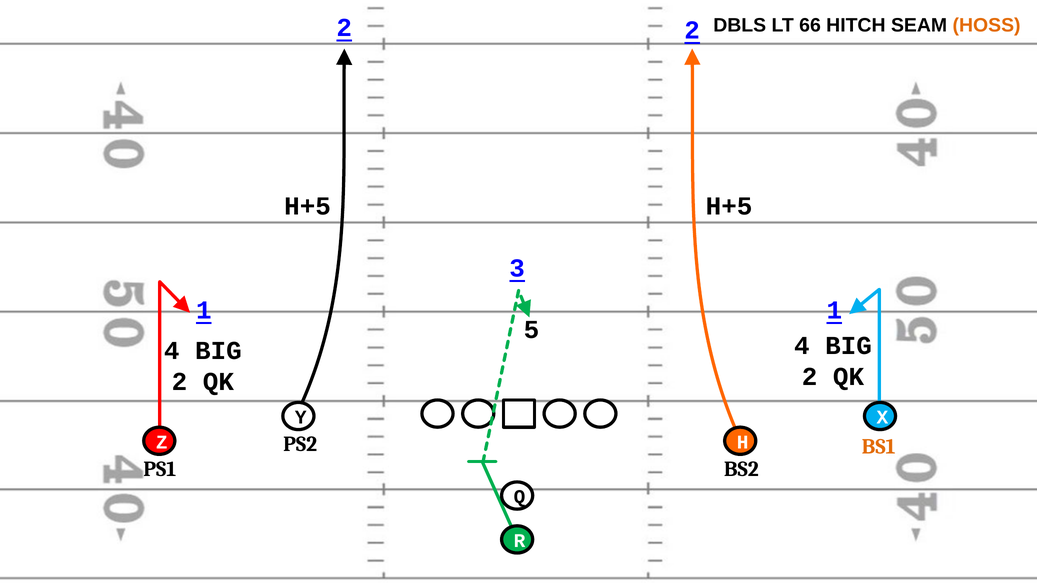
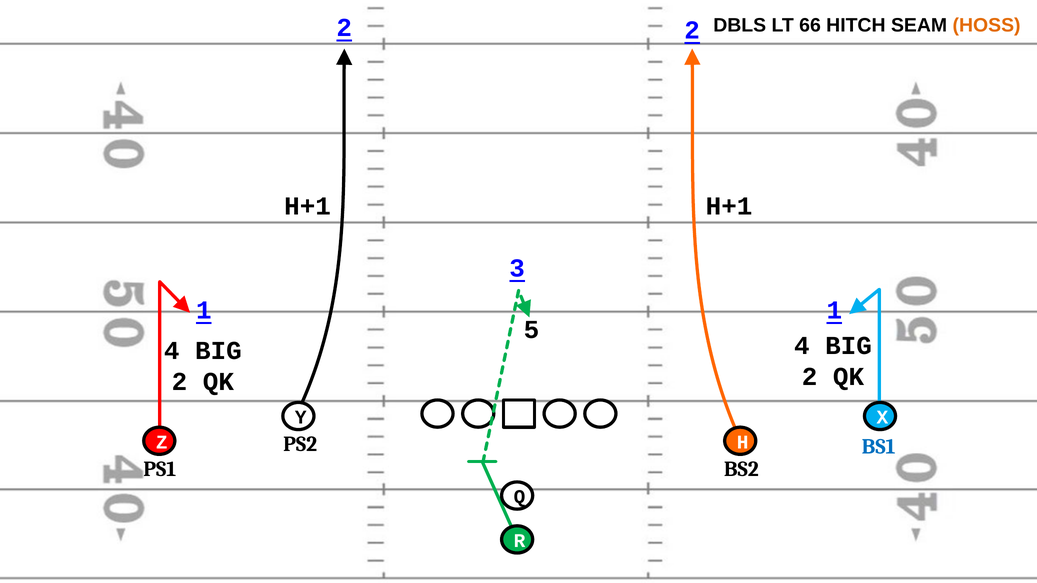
H+5 at (308, 206): H+5 -> H+1
H+5 at (729, 206): H+5 -> H+1
BS1 colour: orange -> blue
